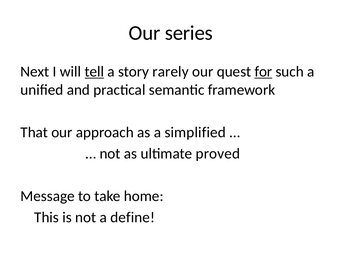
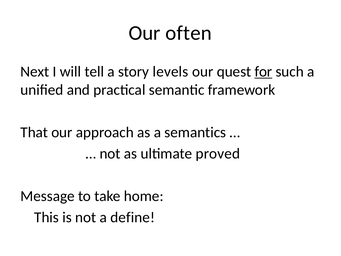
series: series -> often
tell underline: present -> none
rarely: rarely -> levels
simplified: simplified -> semantics
